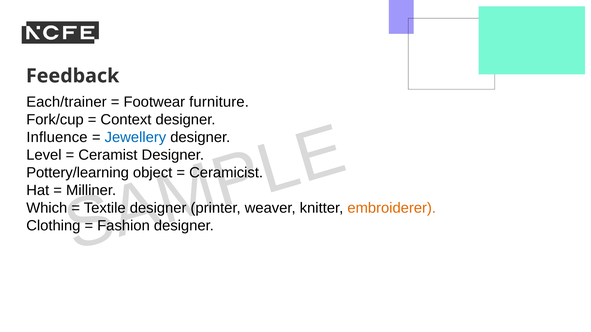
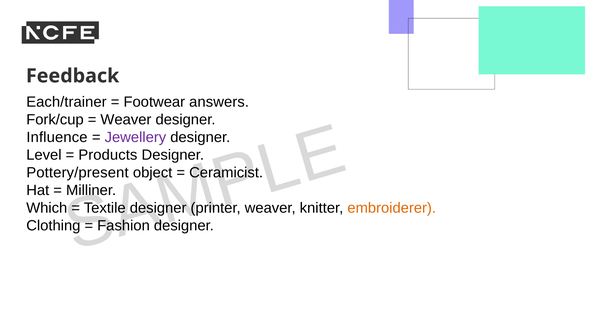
furniture: furniture -> answers
Context at (126, 120): Context -> Weaver
Jewellery colour: blue -> purple
Ceramist: Ceramist -> Products
Pottery/learning: Pottery/learning -> Pottery/present
